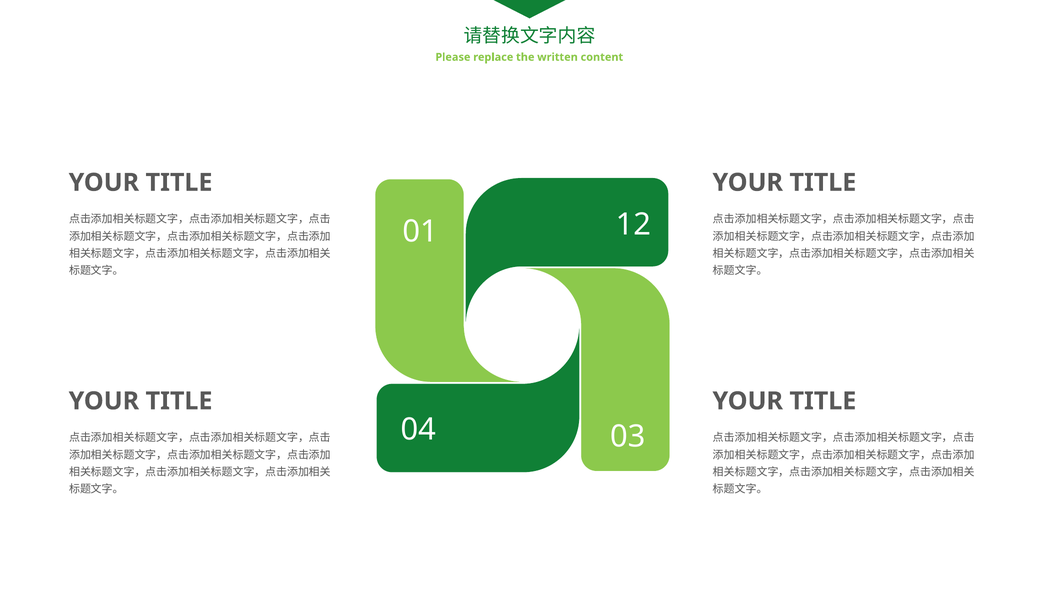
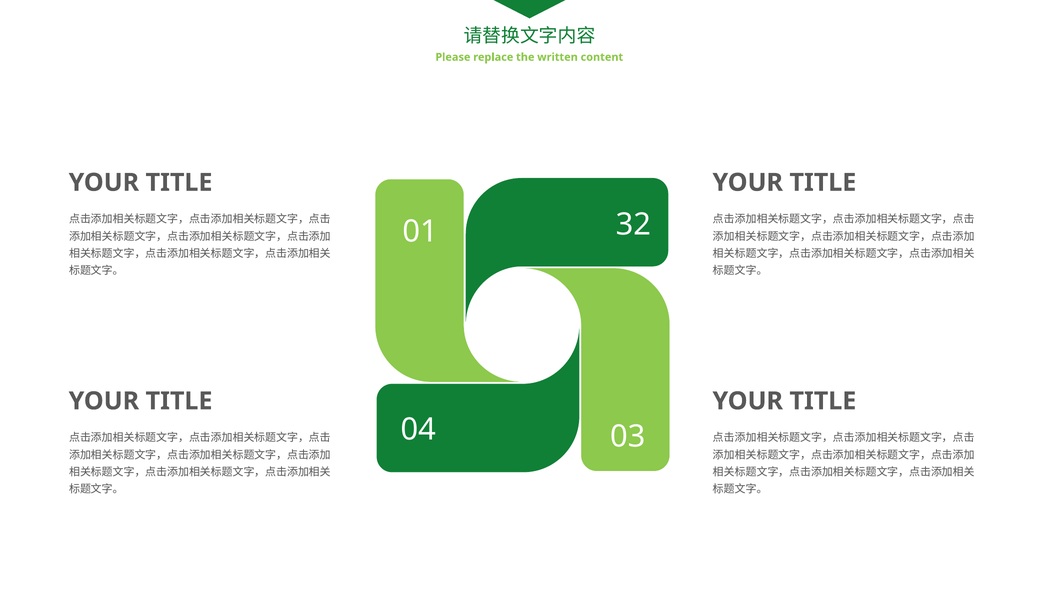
12: 12 -> 32
